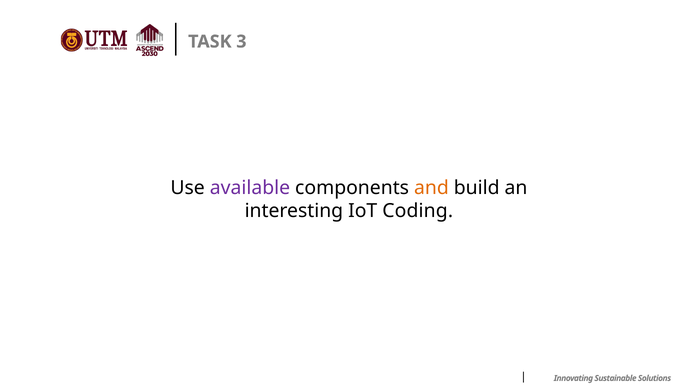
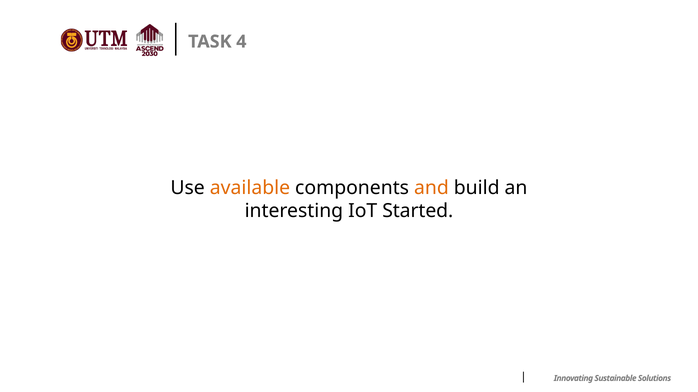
3: 3 -> 4
available colour: purple -> orange
Coding: Coding -> Started
